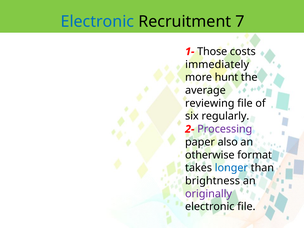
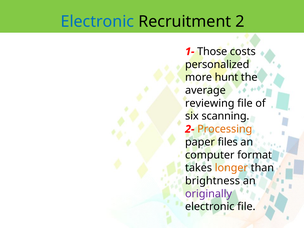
7: 7 -> 2
immediately: immediately -> personalized
regularly: regularly -> scanning
Processing colour: purple -> orange
also: also -> files
otherwise: otherwise -> computer
longer colour: blue -> orange
